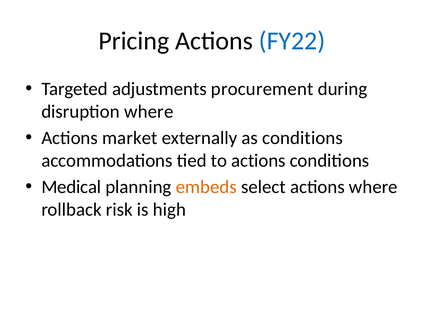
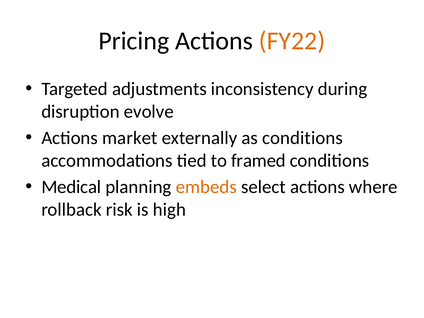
FY22 colour: blue -> orange
procurement: procurement -> inconsistency
disruption where: where -> evolve
to actions: actions -> framed
